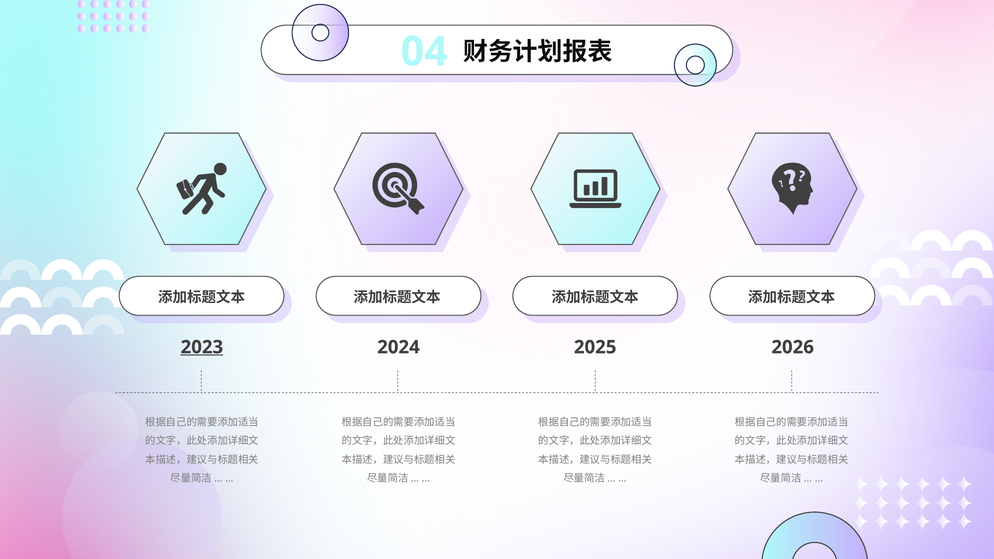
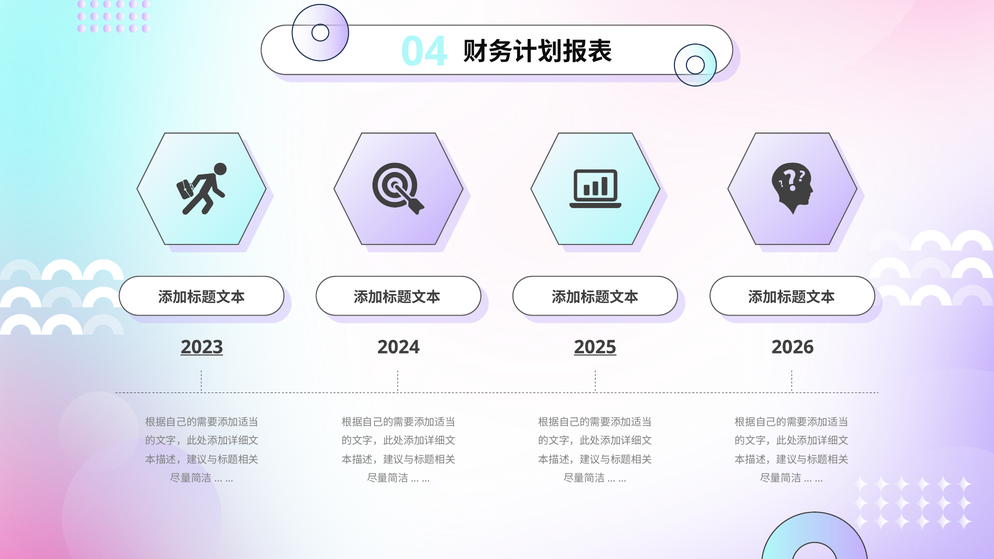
2025 underline: none -> present
